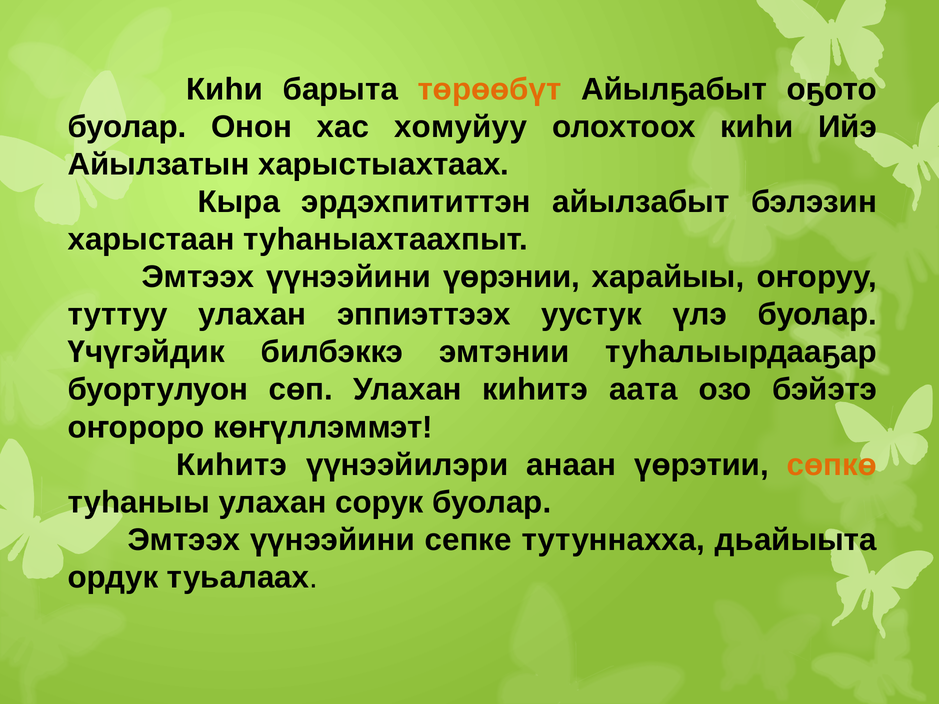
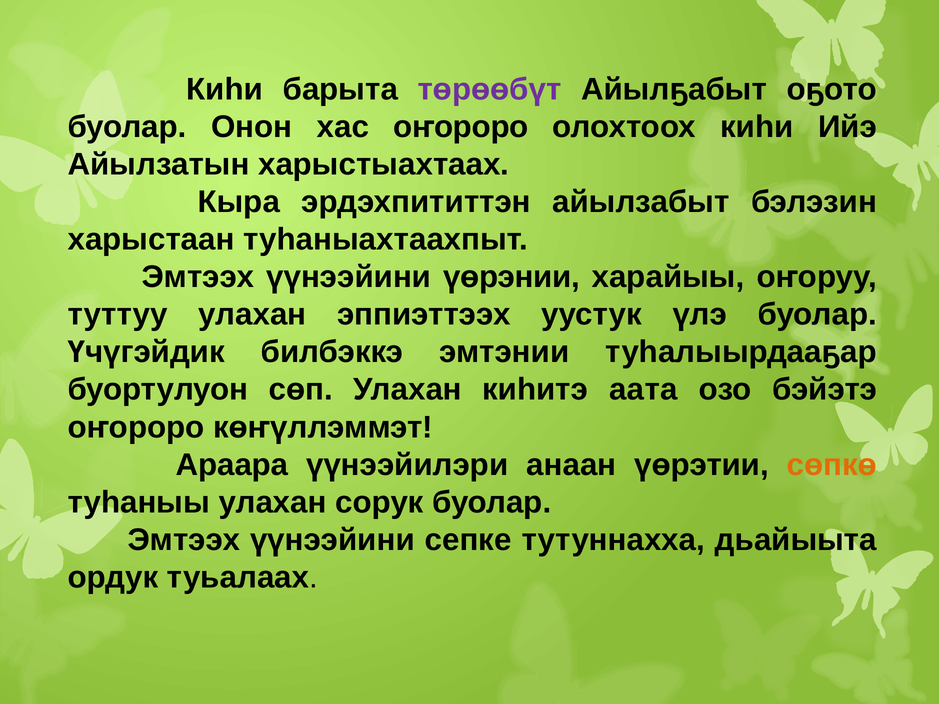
төрөөбүт colour: orange -> purple
хас хомуйуу: хомуйуу -> оҥороро
Киһитэ at (232, 465): Киһитэ -> Араара
